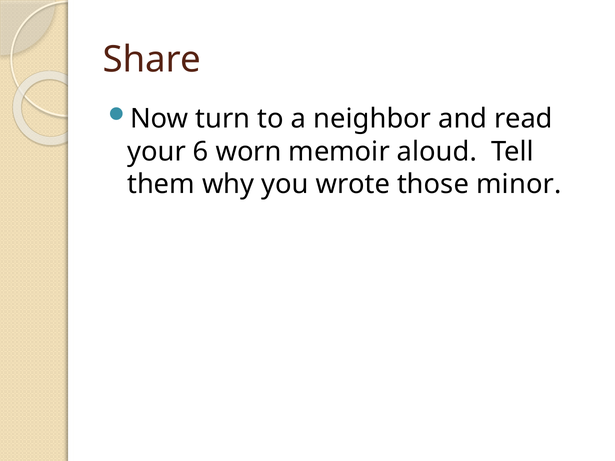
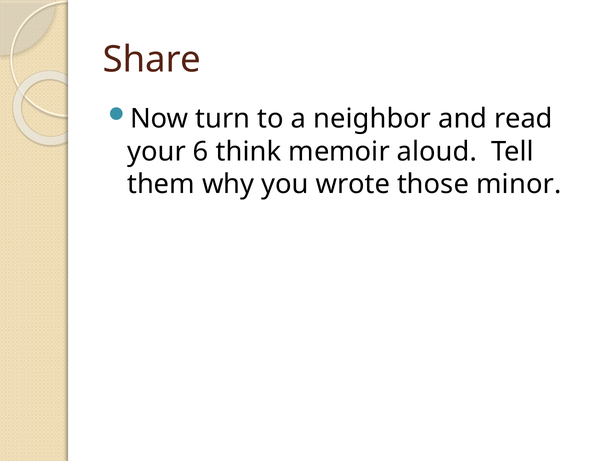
worn: worn -> think
